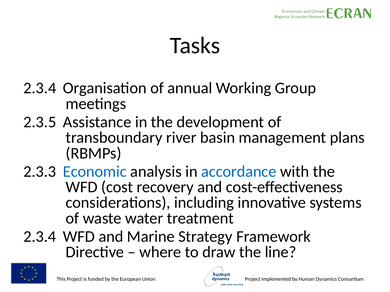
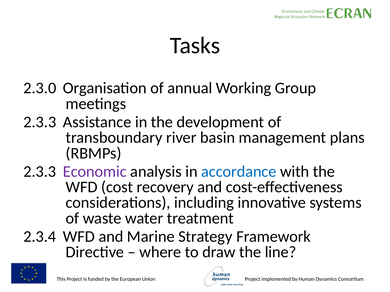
2.3.4 at (40, 88): 2.3.4 -> 2.3.0
2.3.5 at (40, 122): 2.3.5 -> 2.3.3
Economic colour: blue -> purple
